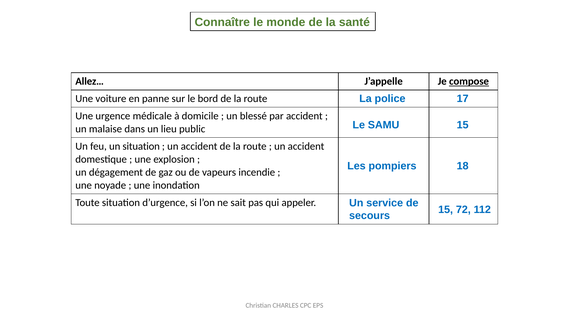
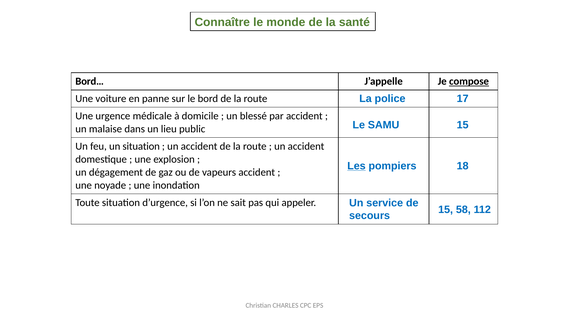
Allez…: Allez… -> Bord…
Les underline: none -> present
vapeurs incendie: incendie -> accident
72: 72 -> 58
